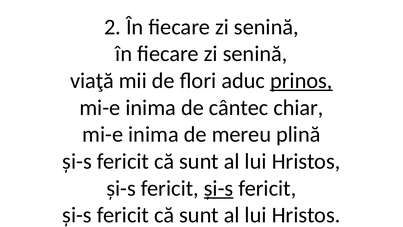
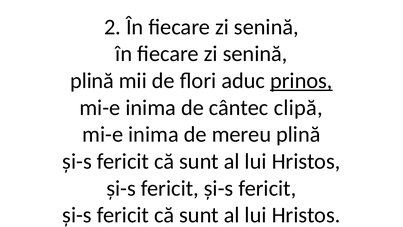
viaţă at (92, 81): viaţă -> plină
chiar: chiar -> clipă
și-s at (219, 188) underline: present -> none
